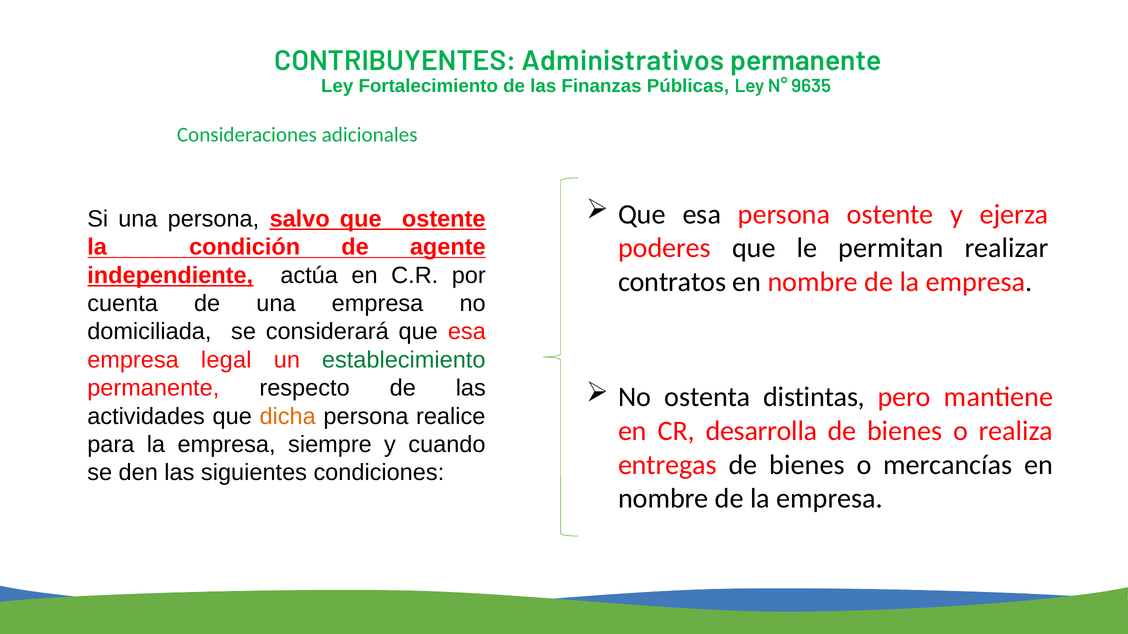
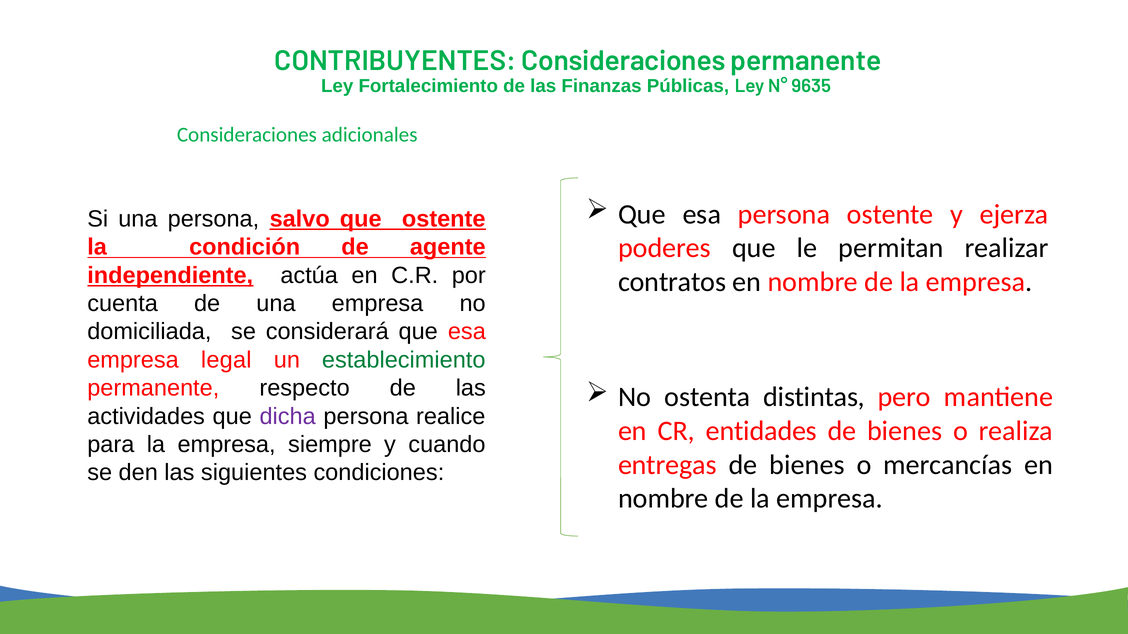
CONTRIBUYENTES Administrativos: Administrativos -> Consideraciones
dicha colour: orange -> purple
desarrolla: desarrolla -> entidades
